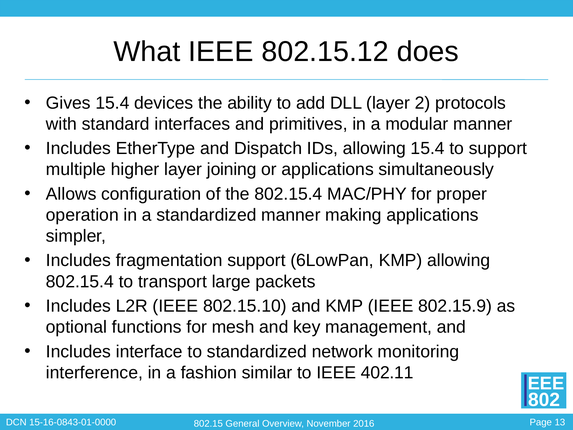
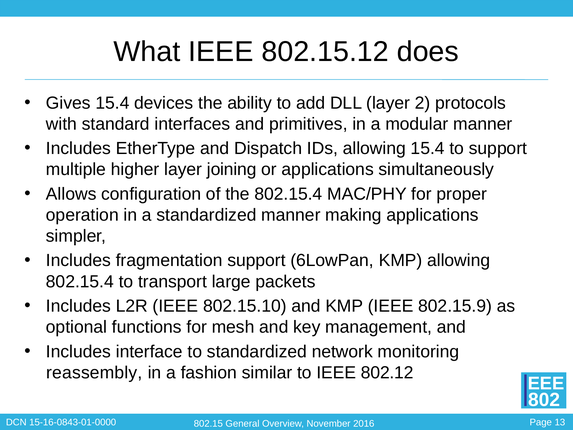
interference: interference -> reassembly
402.11: 402.11 -> 802.12
